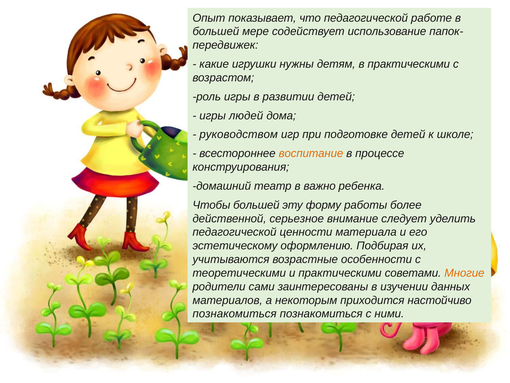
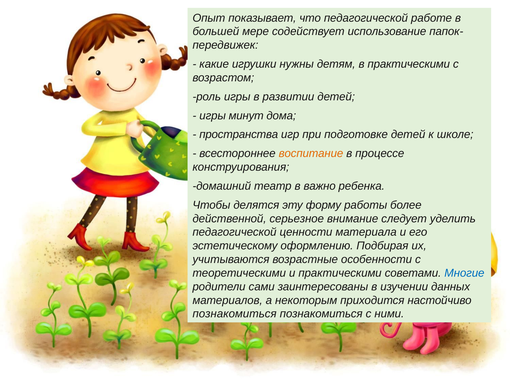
людей: людей -> минут
руководством: руководством -> пространства
Чтобы большей: большей -> делятся
Многие colour: orange -> blue
